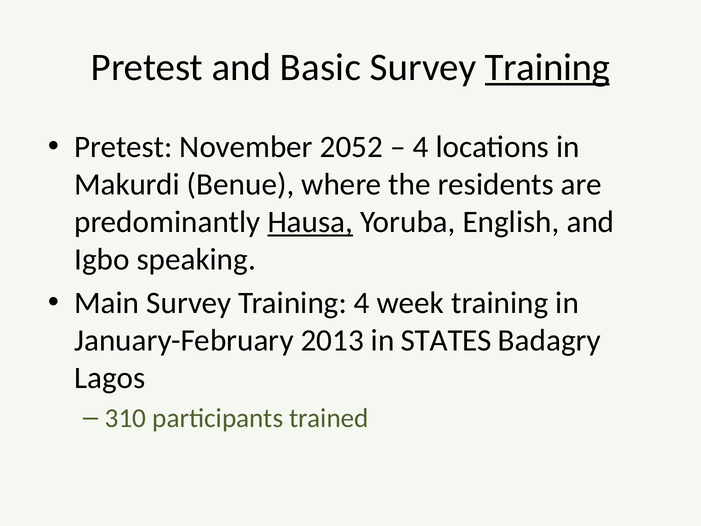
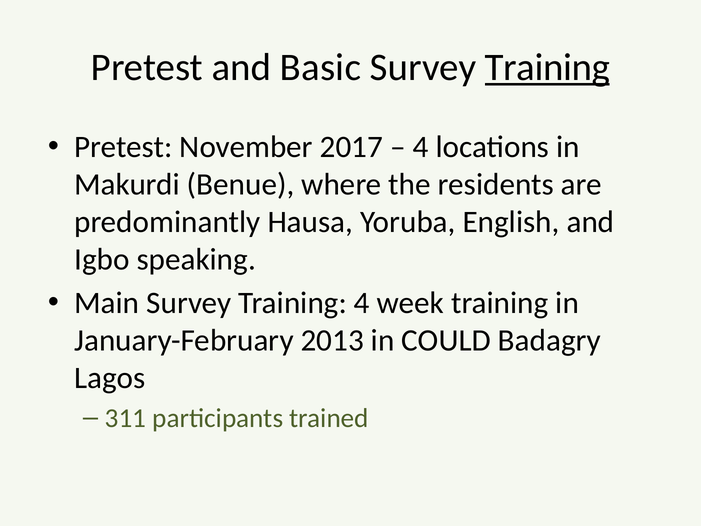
2052: 2052 -> 2017
Hausa underline: present -> none
STATES: STATES -> COULD
310: 310 -> 311
